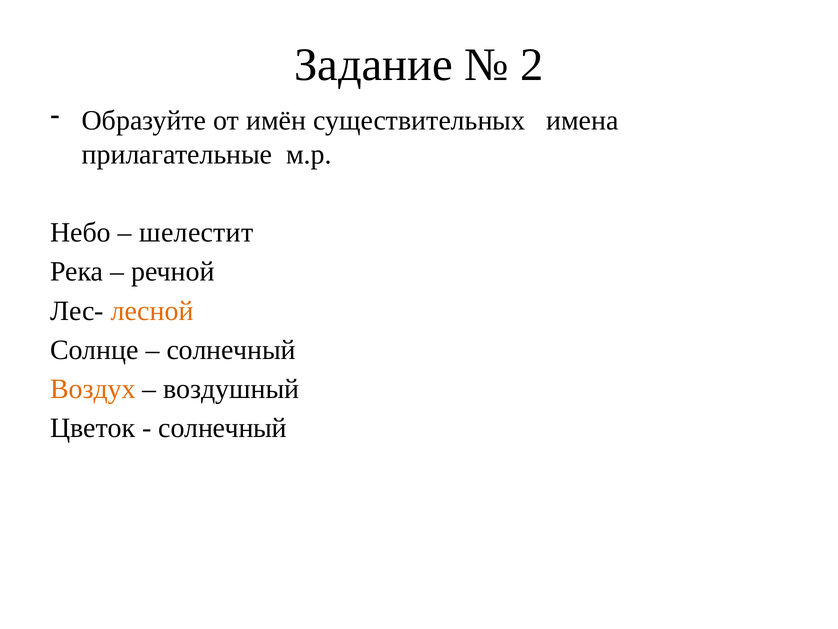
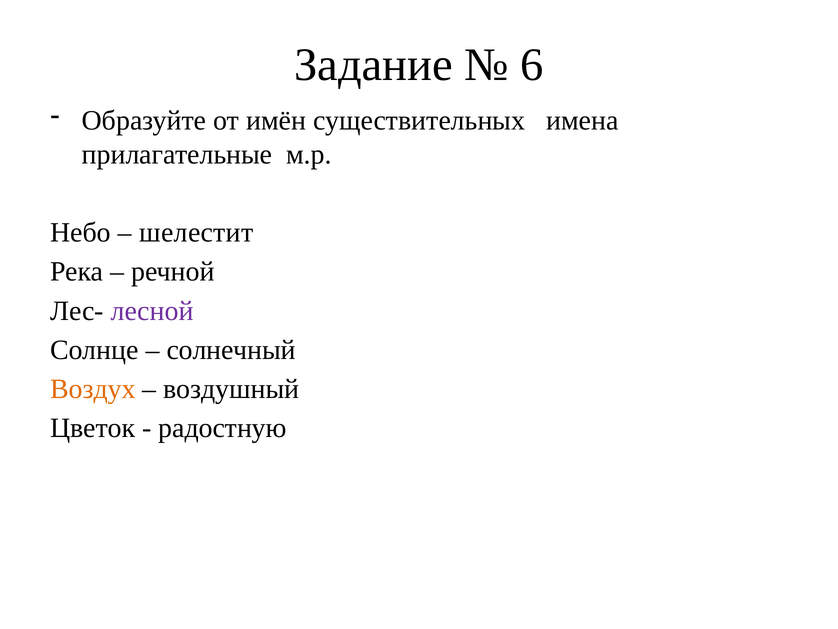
2: 2 -> 6
лесной colour: orange -> purple
солнечный at (223, 428): солнечный -> радостную
